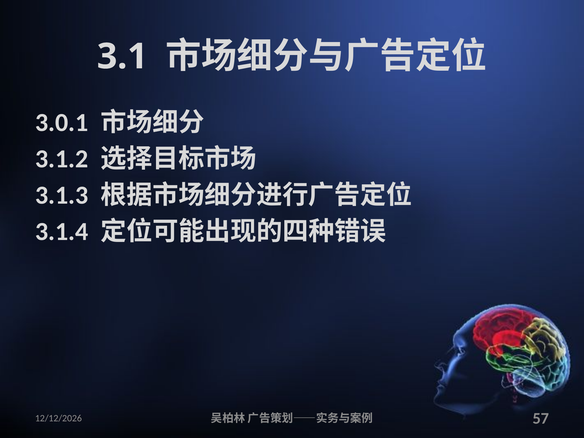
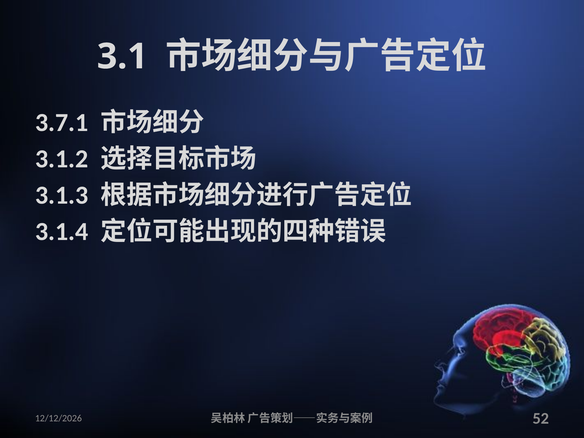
3.0.1: 3.0.1 -> 3.7.1
57: 57 -> 52
